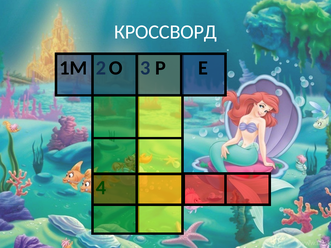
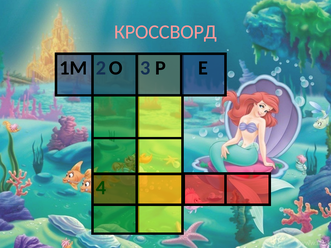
КРОССВОРД colour: white -> pink
